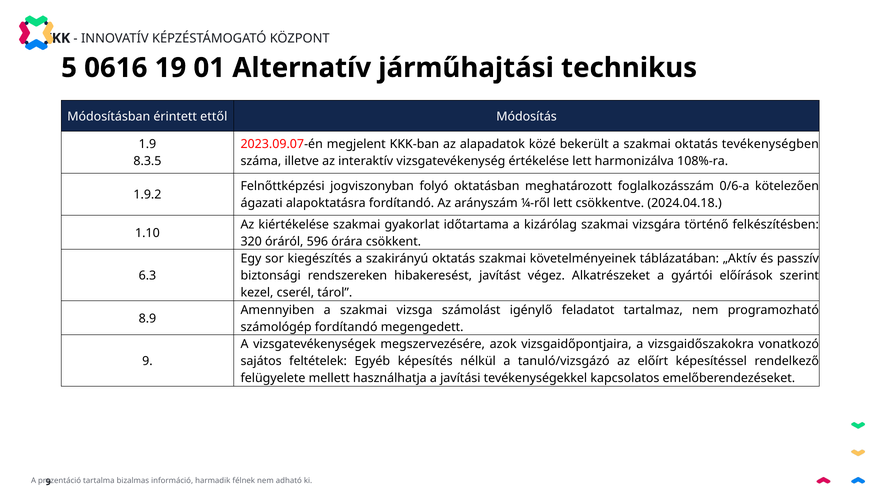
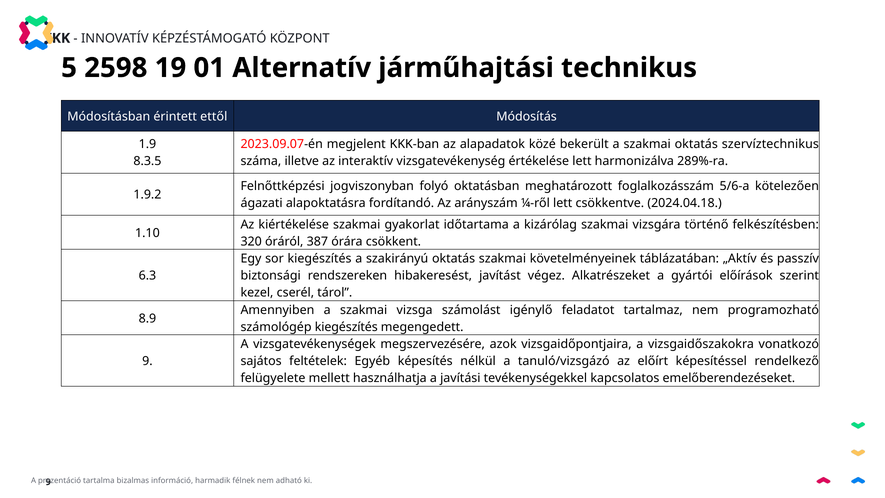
0616: 0616 -> 2598
tevékenységben: tevékenységben -> szervíztechnikus
108%-ra: 108%-ra -> 289%-ra
0/6-a: 0/6-a -> 5/6-a
596: 596 -> 387
számológép fordítandó: fordítandó -> kiegészítés
